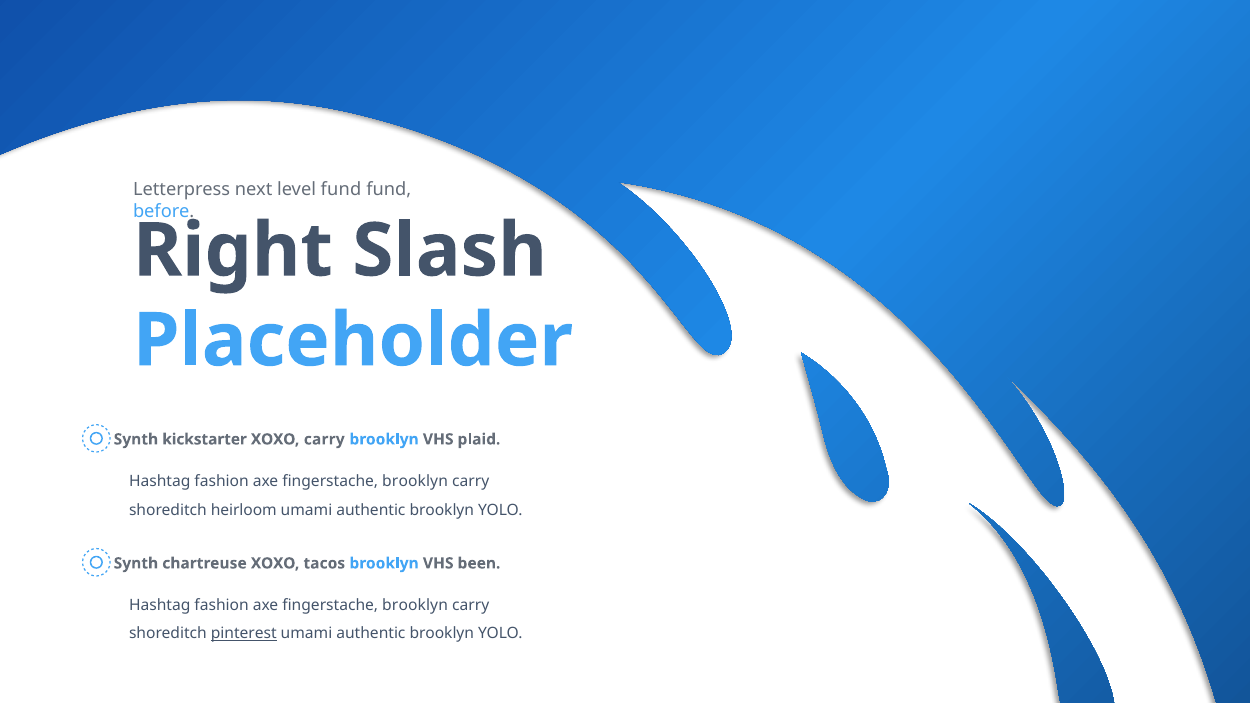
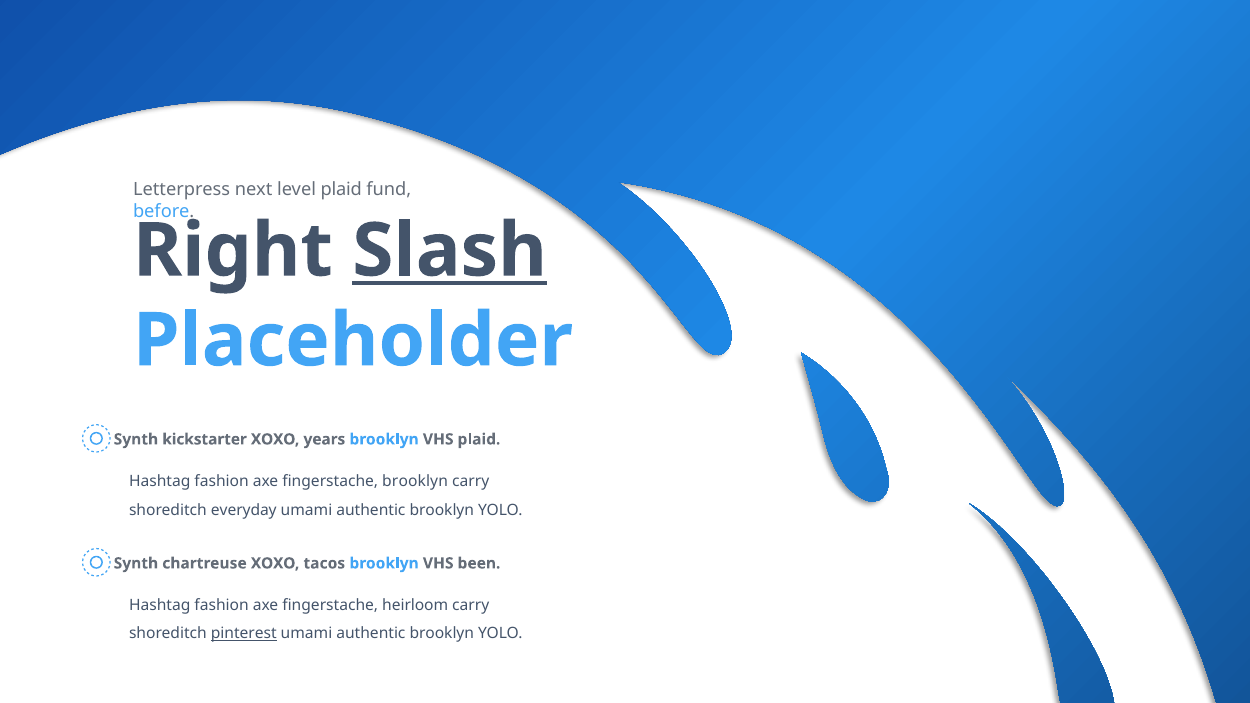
level fund: fund -> plaid
Slash underline: none -> present
XOXO carry: carry -> years
heirloom: heirloom -> everyday
brooklyn at (415, 606): brooklyn -> heirloom
